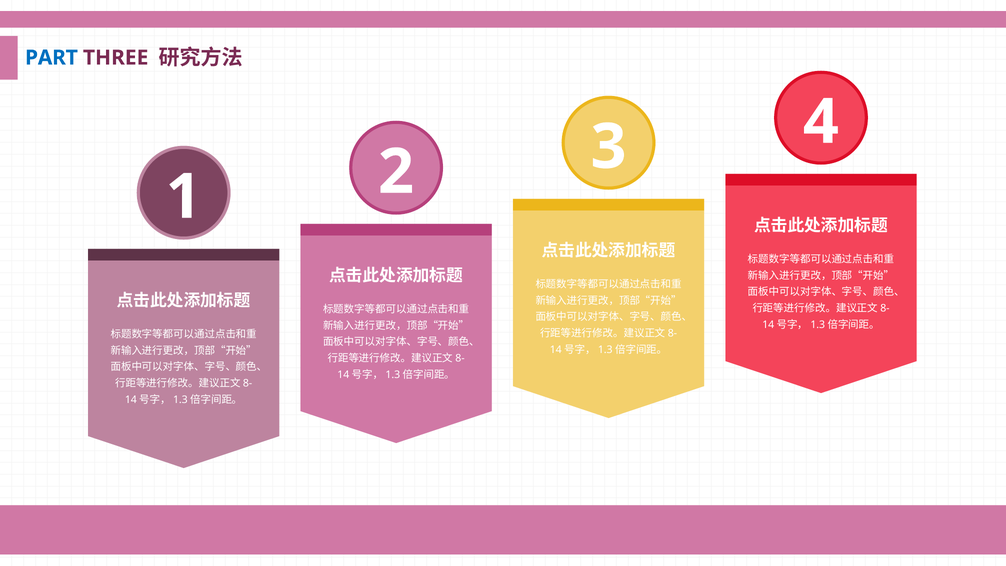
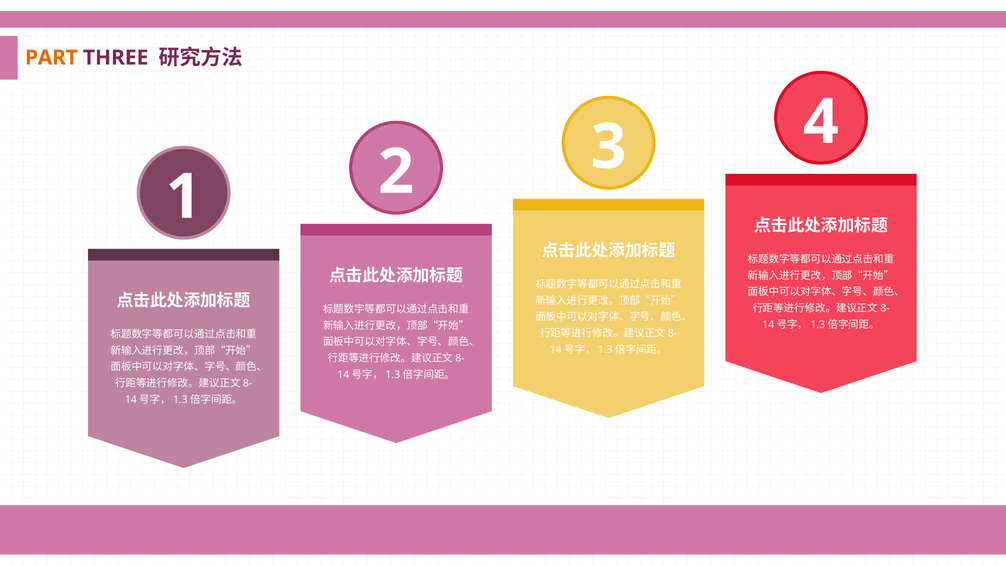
PART colour: blue -> orange
